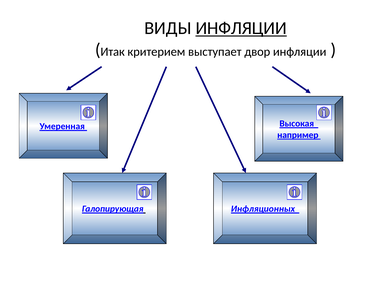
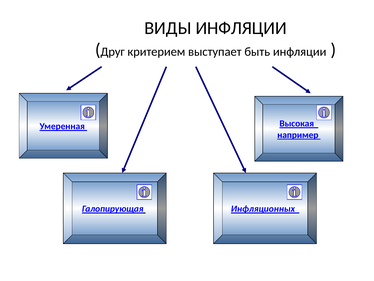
ИНФЛЯЦИИ at (241, 28) underline: present -> none
Итак: Итак -> Друг
двор: двор -> быть
